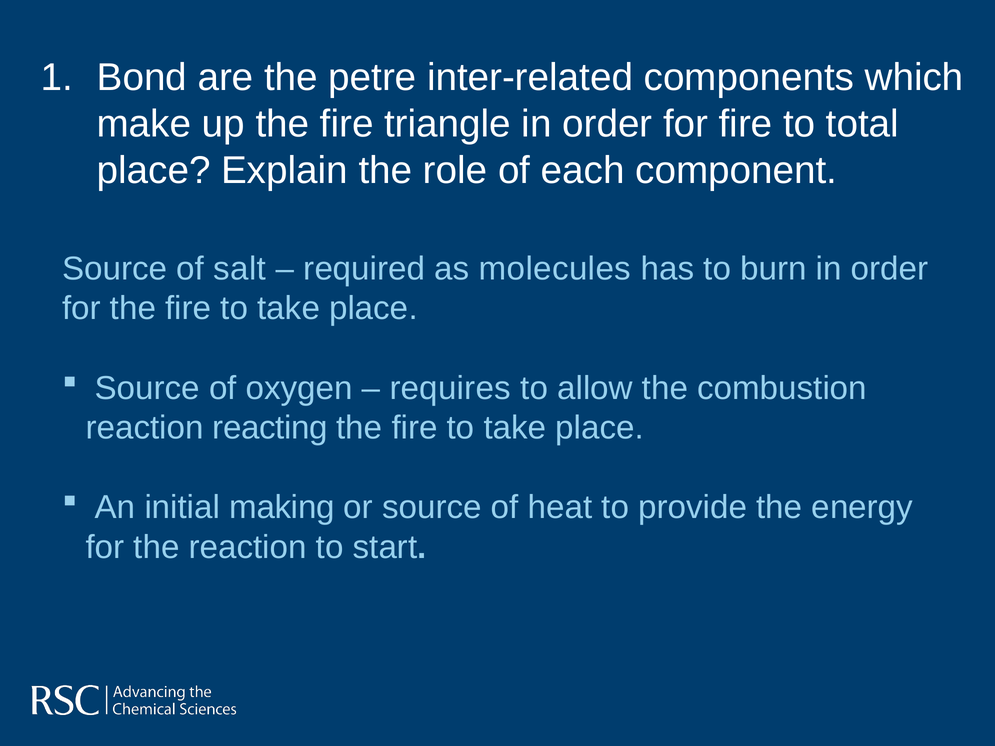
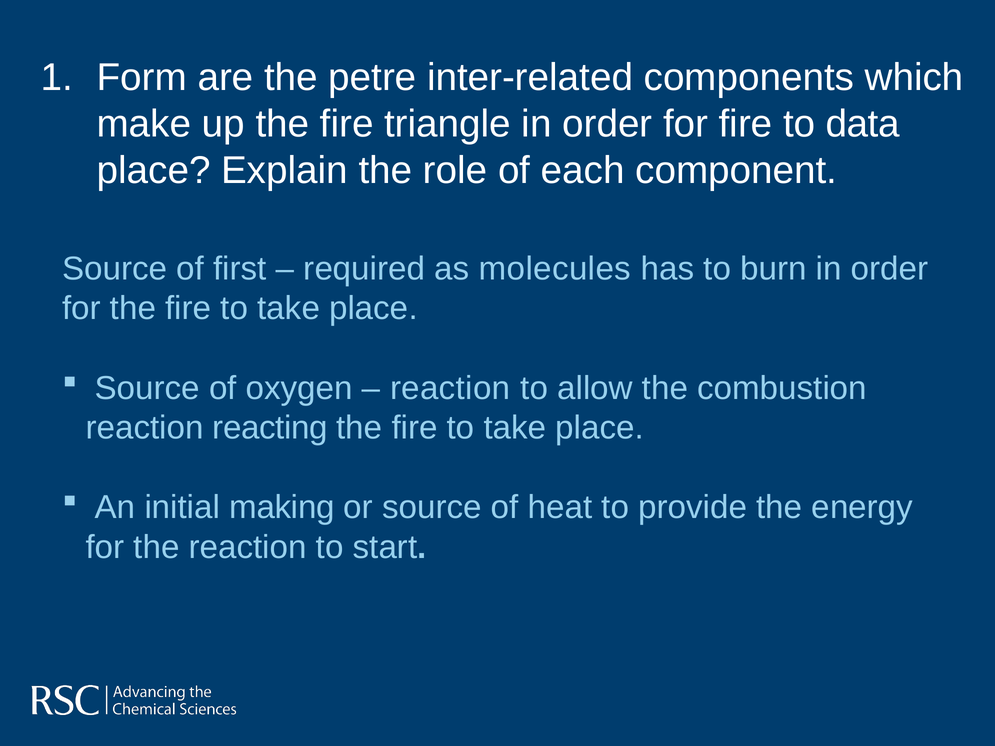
Bond: Bond -> Form
total: total -> data
salt: salt -> first
requires at (450, 388): requires -> reaction
